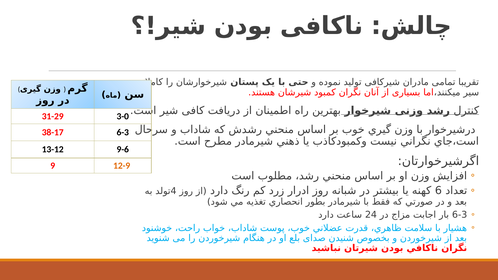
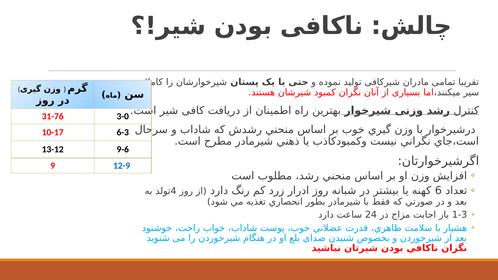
31-29: 31-29 -> 31-76
38-17: 38-17 -> 10-17
12-9 colour: orange -> blue
6-3 at (460, 215): 6-3 -> 1-3
